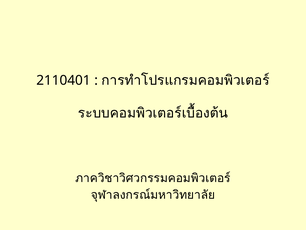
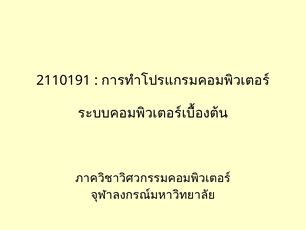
2110401: 2110401 -> 2110191
